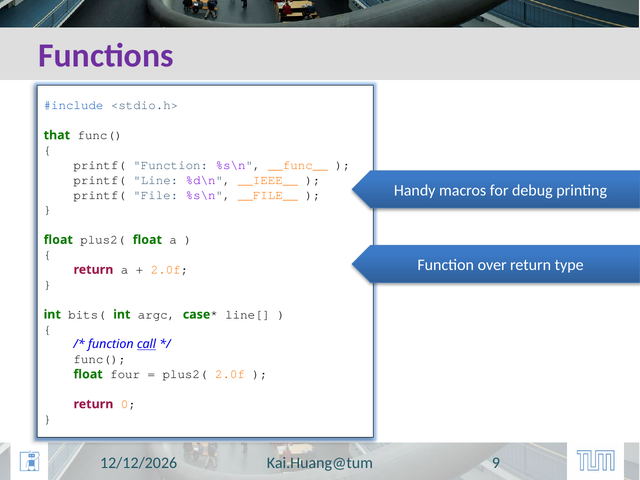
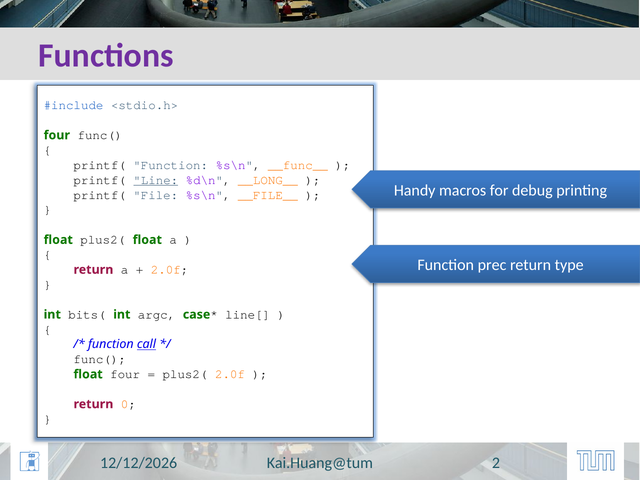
that at (57, 135): that -> four
Line underline: none -> present
__IEEE__: __IEEE__ -> __LONG__
over: over -> prec
9: 9 -> 2
